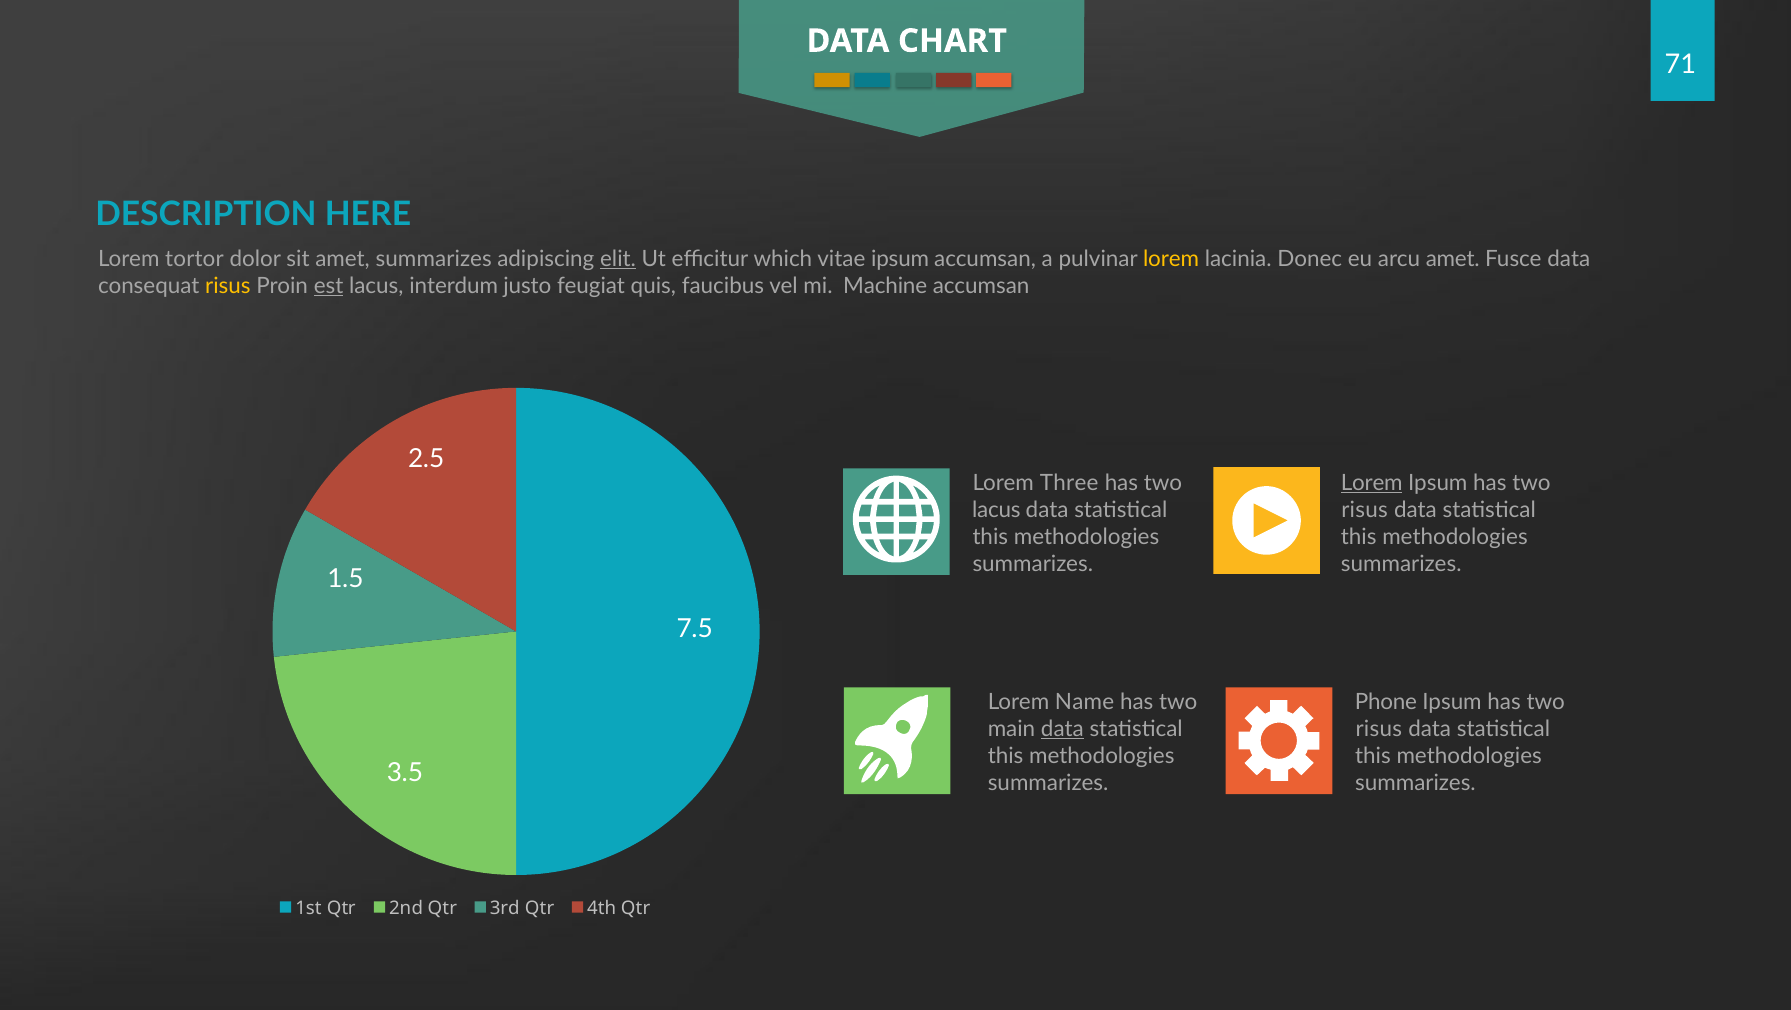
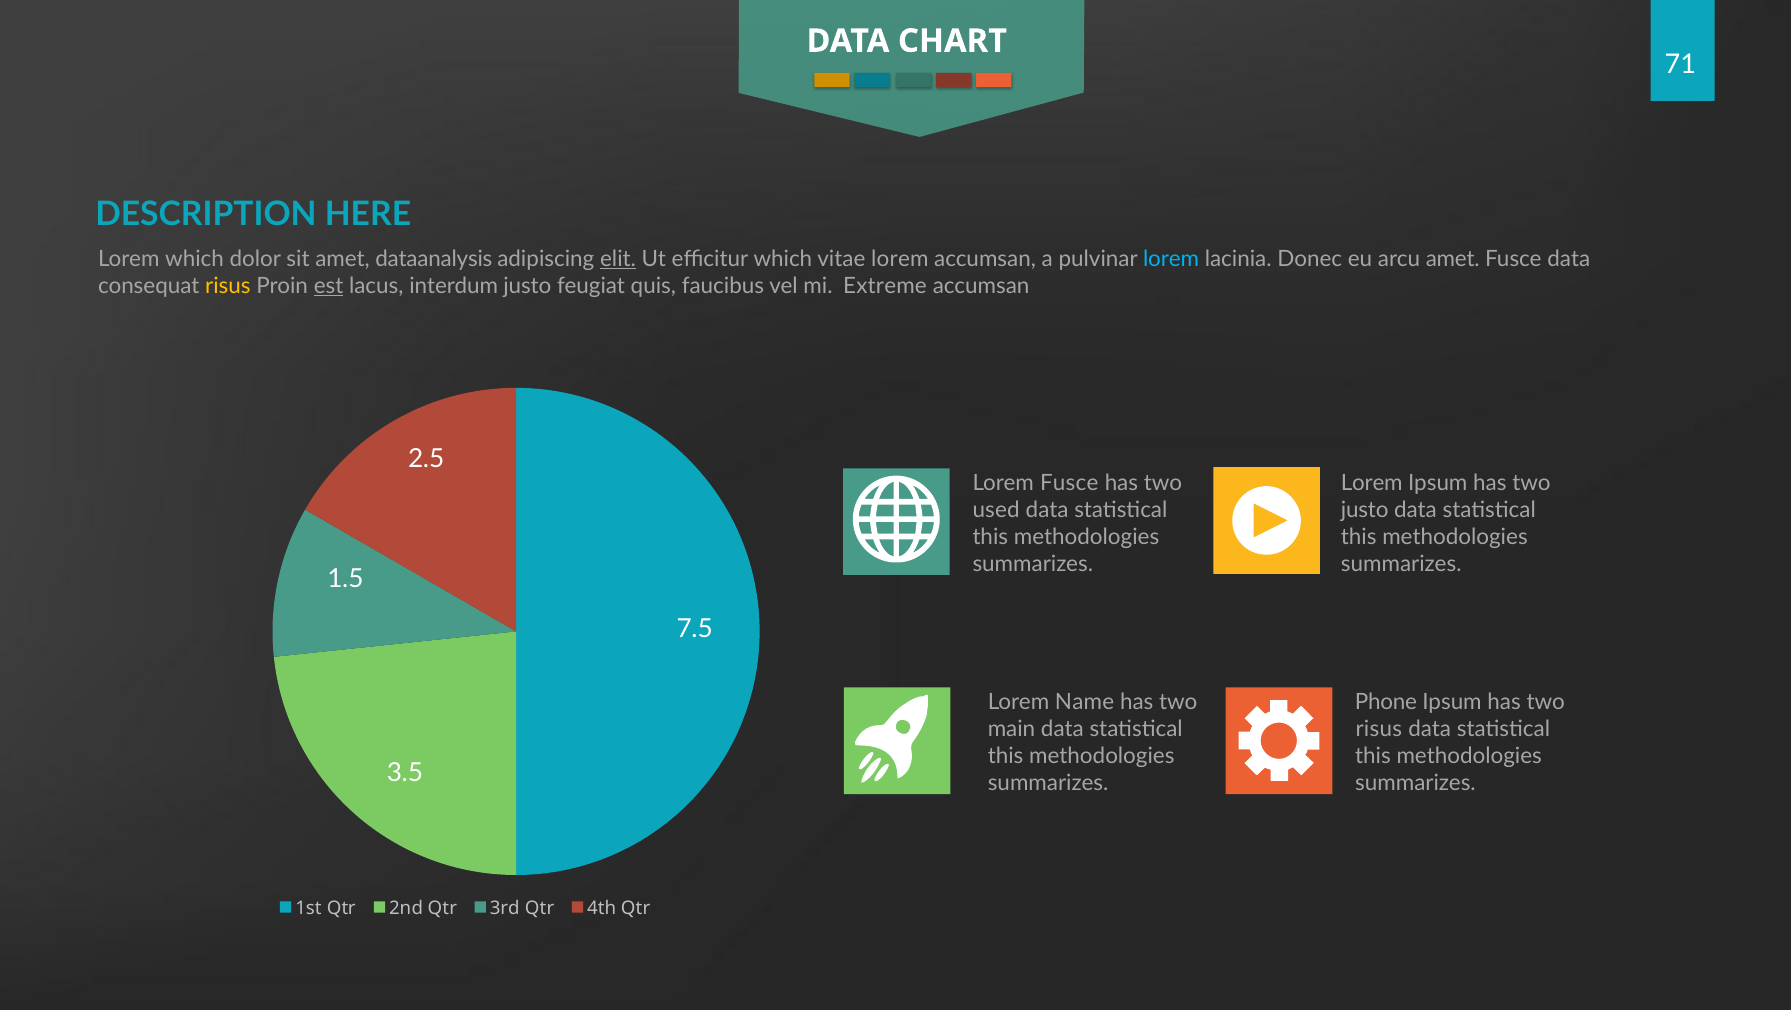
Lorem tortor: tortor -> which
amet summarizes: summarizes -> dataanalysis
vitae ipsum: ipsum -> lorem
lorem at (1171, 259) colour: yellow -> light blue
Machine: Machine -> Extreme
Lorem Three: Three -> Fusce
Lorem at (1372, 483) underline: present -> none
lacus at (996, 510): lacus -> used
risus at (1365, 510): risus -> justo
data at (1062, 729) underline: present -> none
